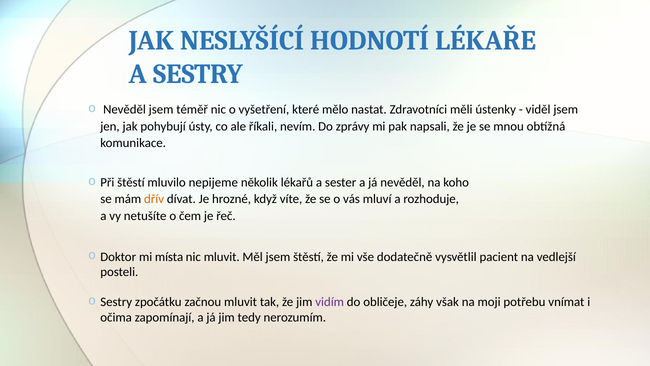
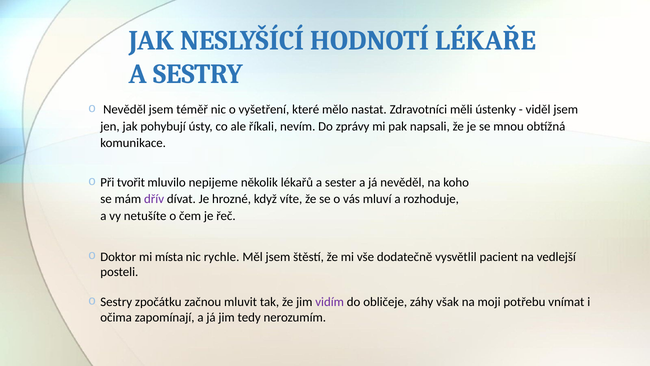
Při štěstí: štěstí -> tvořit
dřív colour: orange -> purple
nic mluvit: mluvit -> rychle
